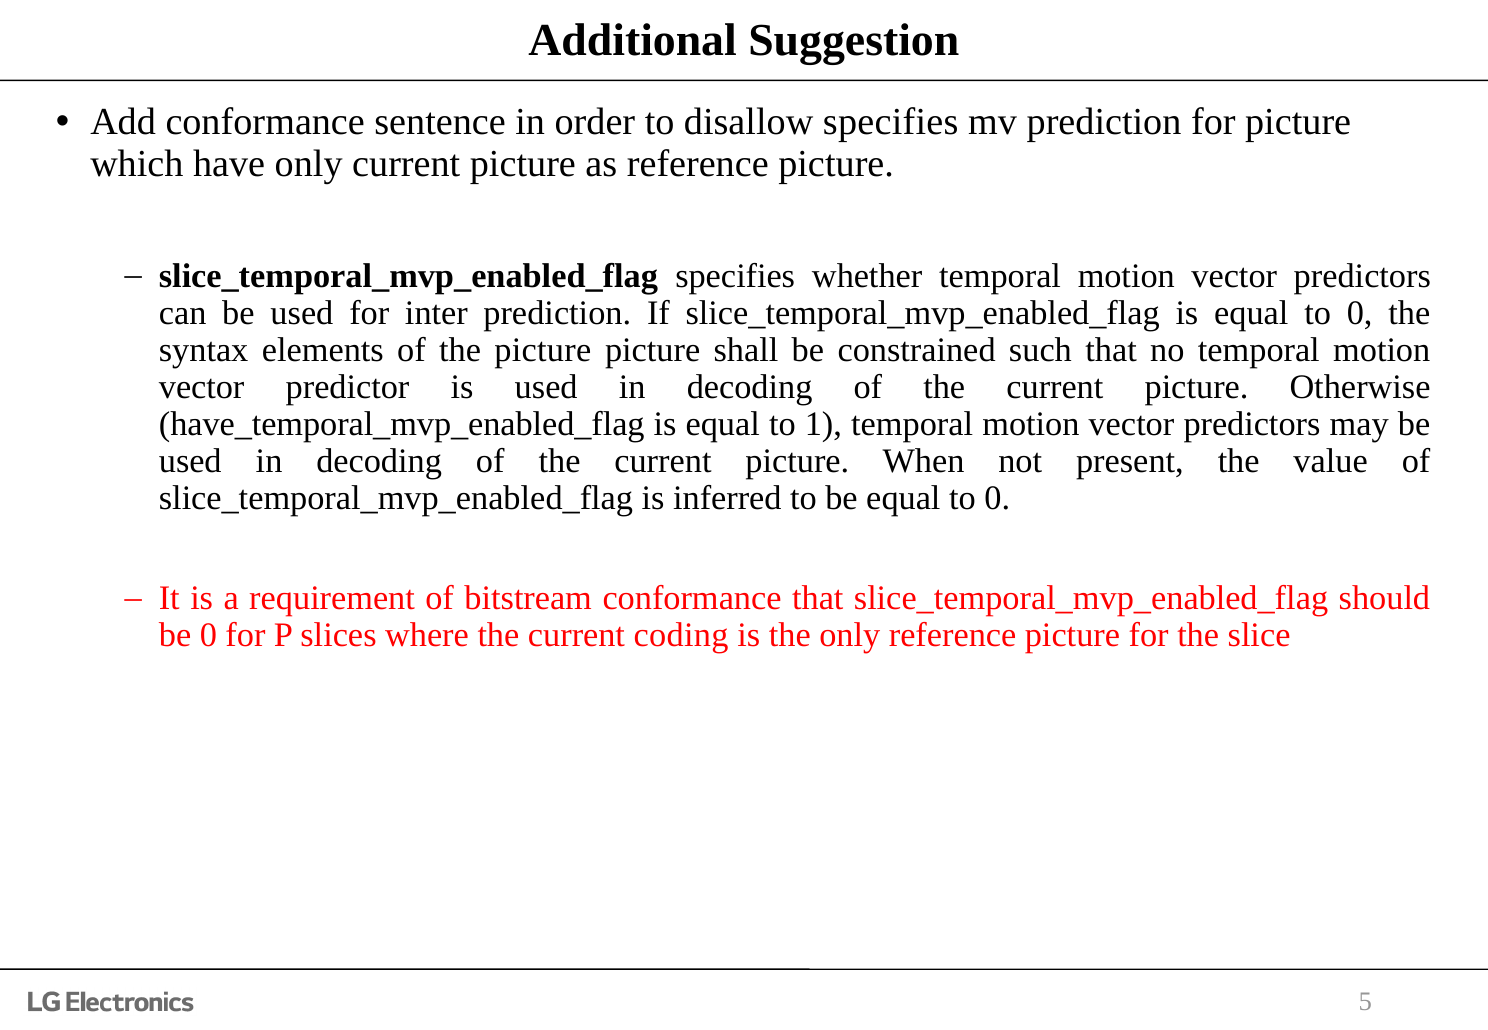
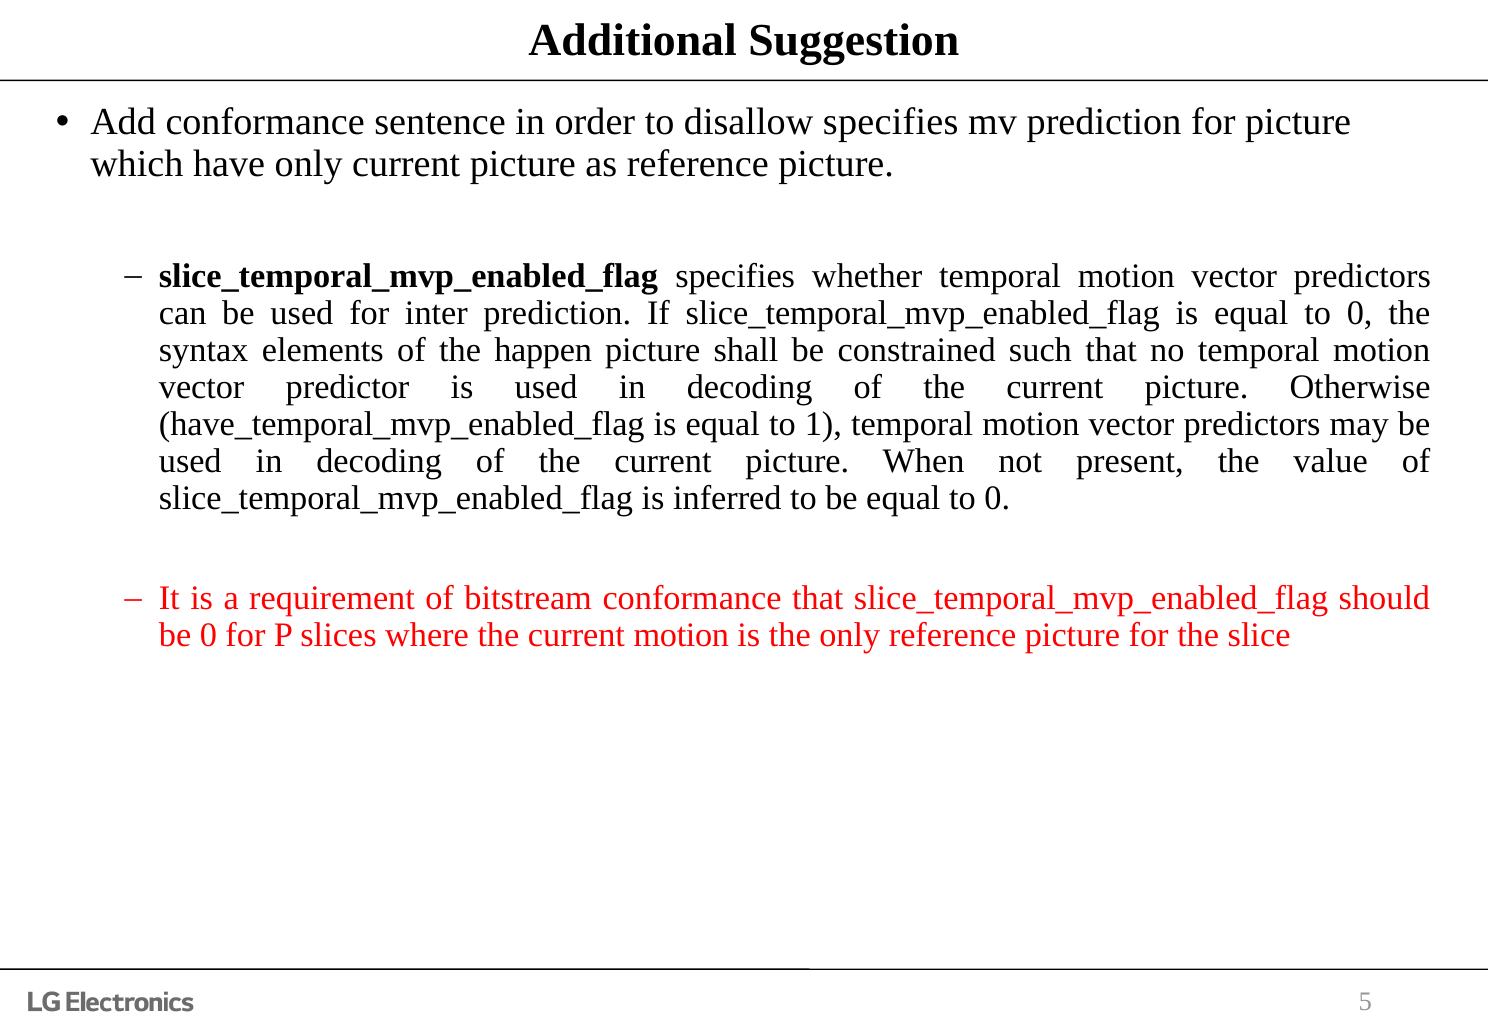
the picture: picture -> happen
current coding: coding -> motion
